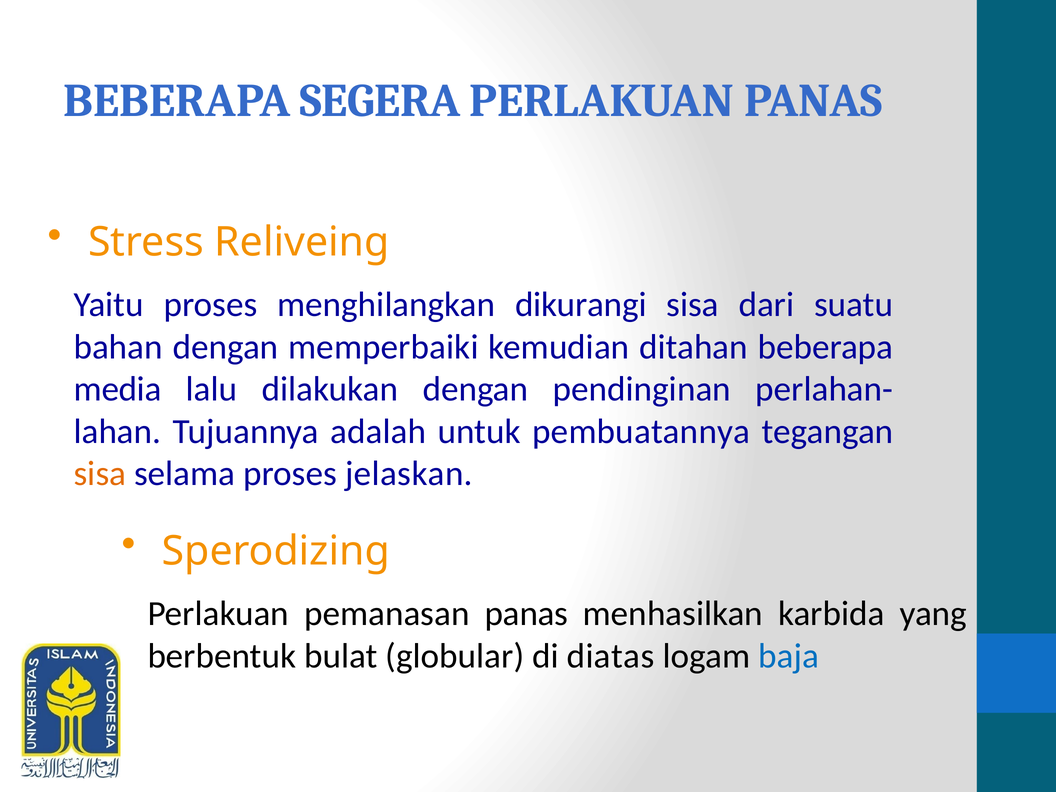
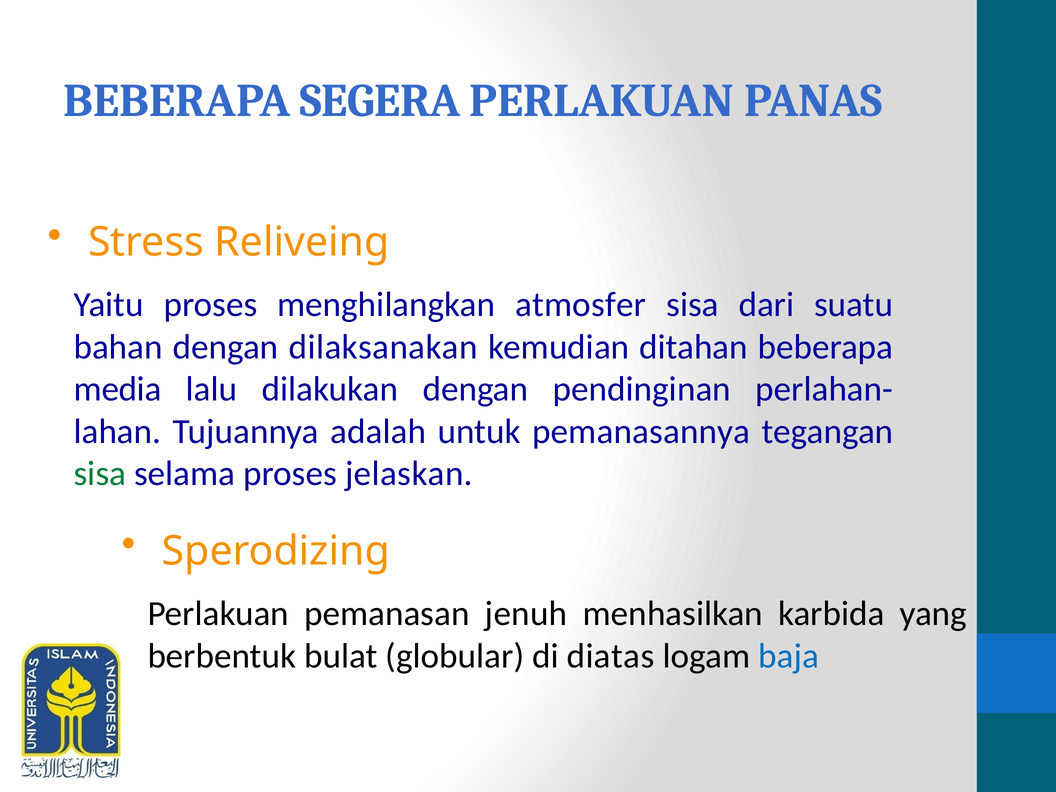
dikurangi: dikurangi -> atmosfer
memperbaiki: memperbaiki -> dilaksanakan
pembuatannya: pembuatannya -> pemanasannya
sisa at (100, 474) colour: orange -> green
pemanasan panas: panas -> jenuh
